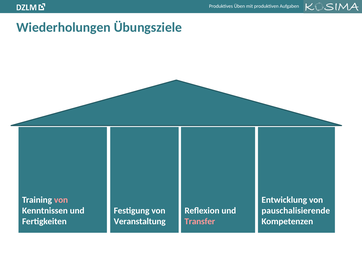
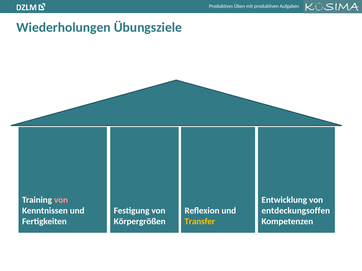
pauschalisierende: pauschalisierende -> entdeckungsoffen
Veranstaltung: Veranstaltung -> Körpergrößen
Transfer colour: pink -> yellow
